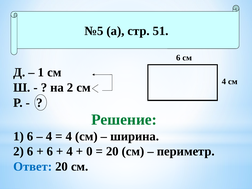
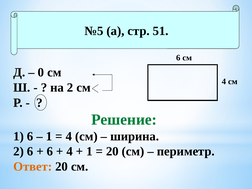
1 at (41, 72): 1 -> 0
4 at (49, 136): 4 -> 1
0 at (89, 151): 0 -> 1
Ответ colour: blue -> orange
